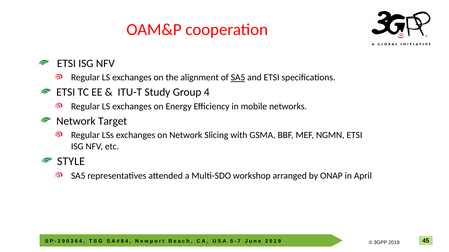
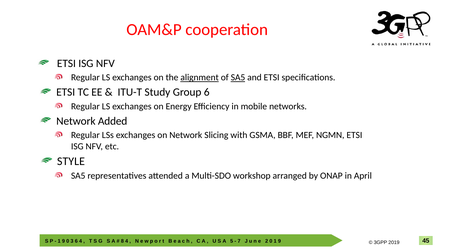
alignment underline: none -> present
Group 4: 4 -> 6
Target: Target -> Added
